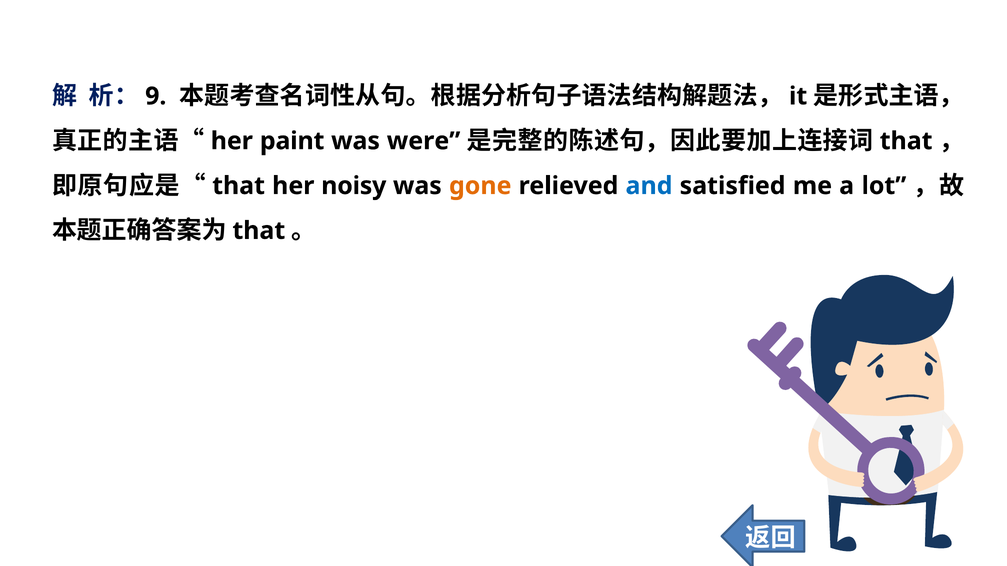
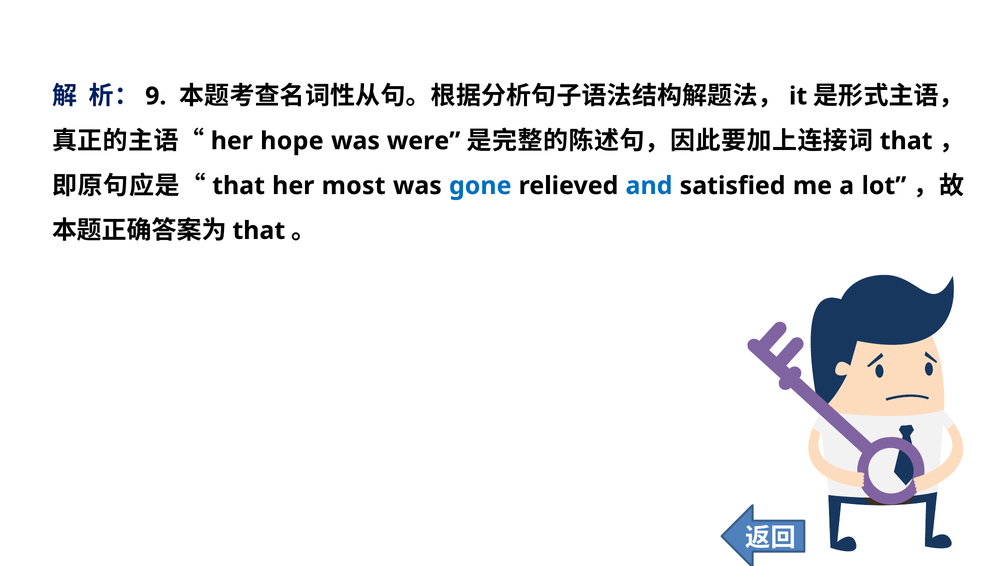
paint: paint -> hope
noisy: noisy -> most
gone colour: orange -> blue
